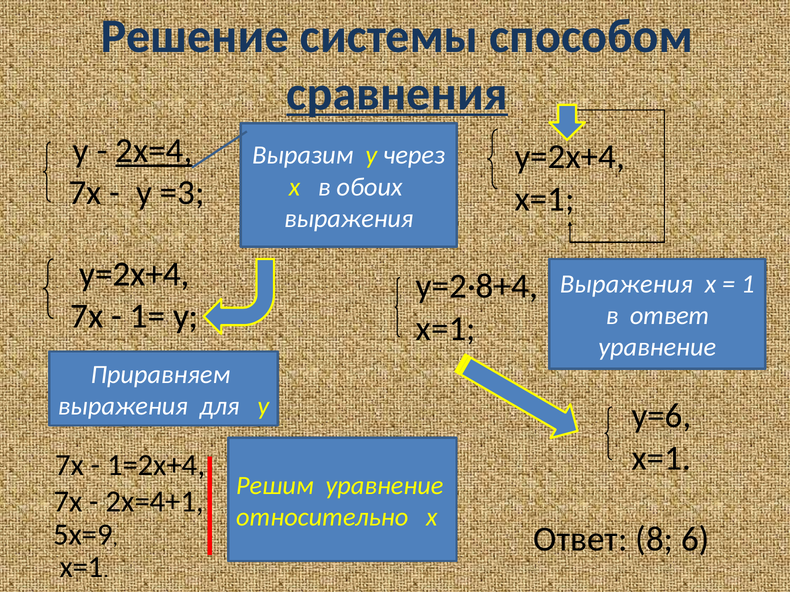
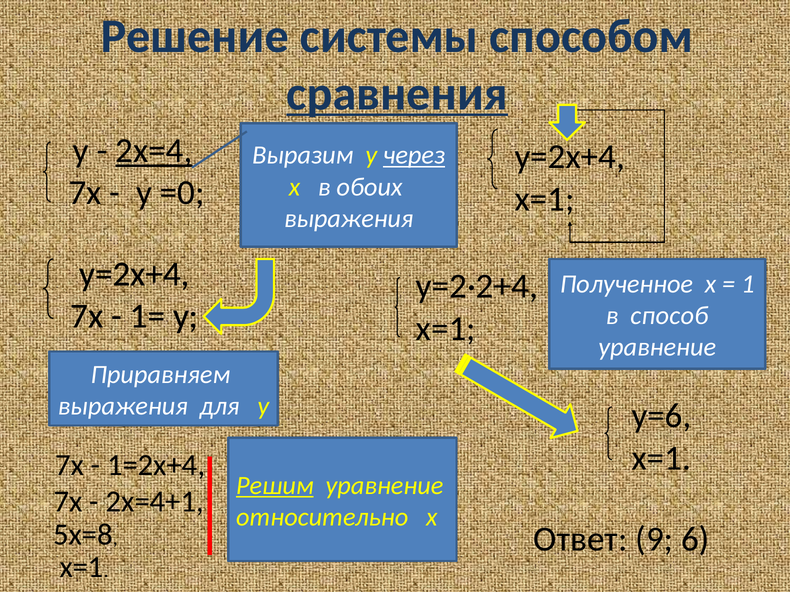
через underline: none -> present
=3: =3 -> =0
у=2·8+4: у=2·8+4 -> у=2·2+4
Выражения at (626, 284): Выражения -> Полученное
в ответ: ответ -> способ
Решим underline: none -> present
5х=9: 5х=9 -> 5х=8
8: 8 -> 9
